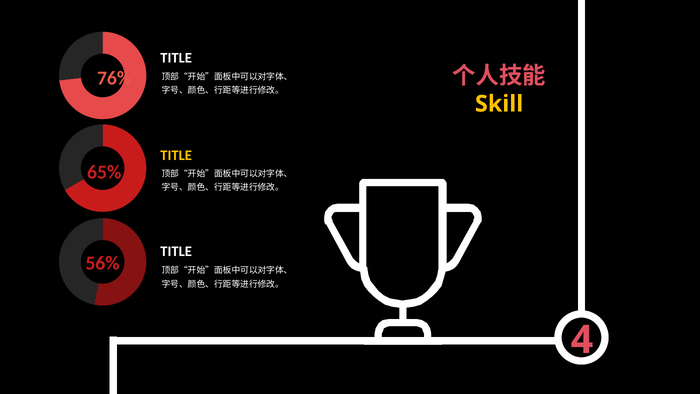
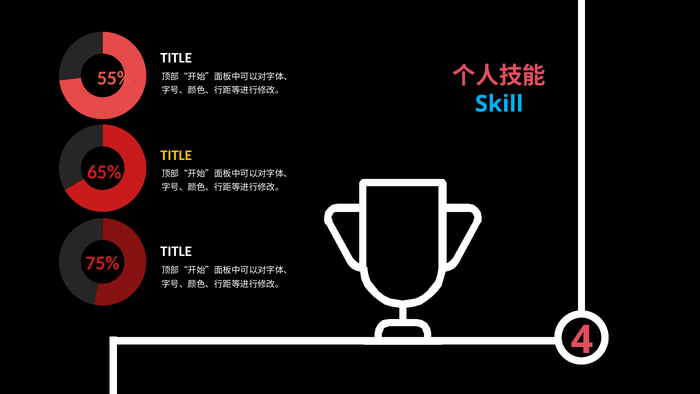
76%: 76% -> 55%
Skill colour: yellow -> light blue
56%: 56% -> 75%
